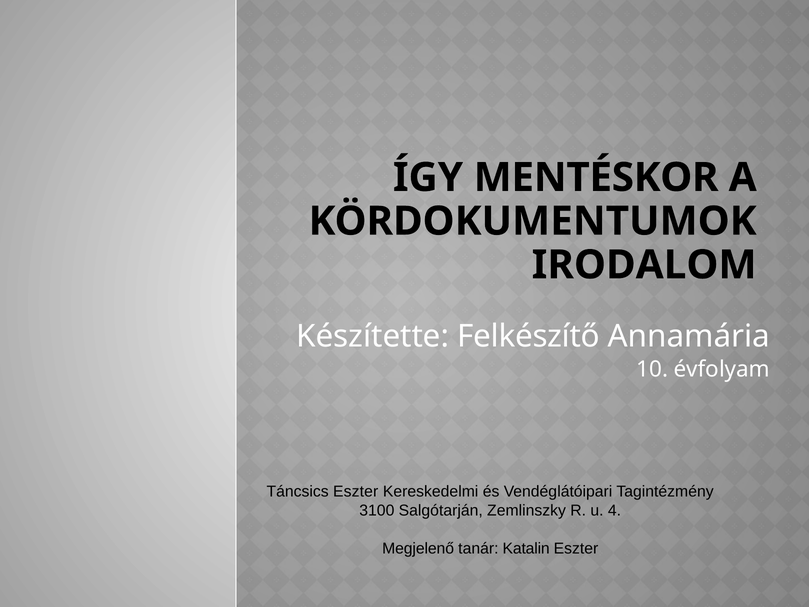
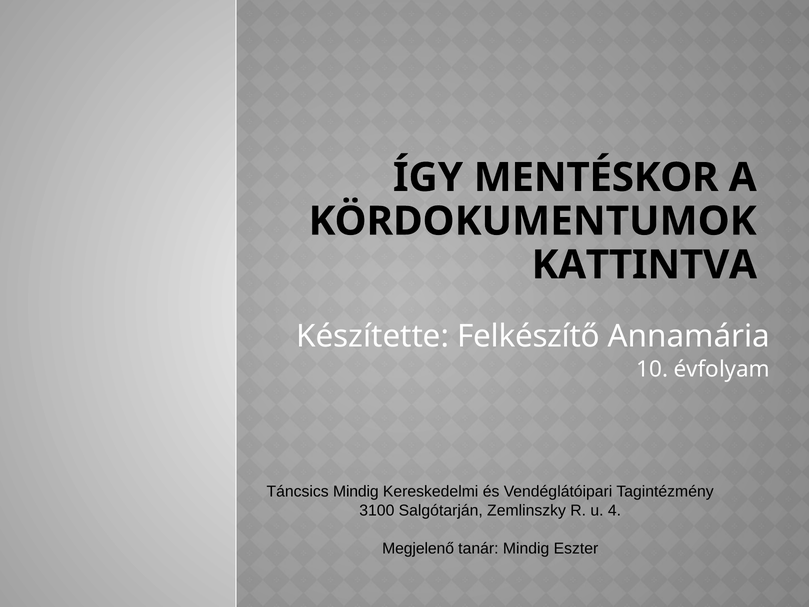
IRODALOM: IRODALOM -> KATTINTVA
Táncsics Eszter: Eszter -> Mindig
tanár Katalin: Katalin -> Mindig
